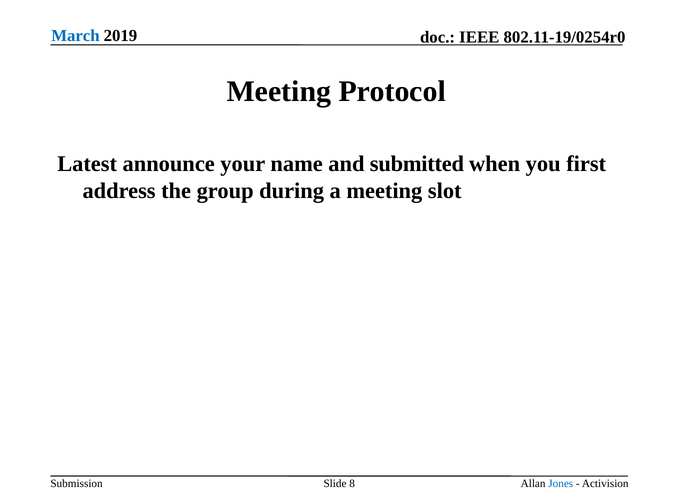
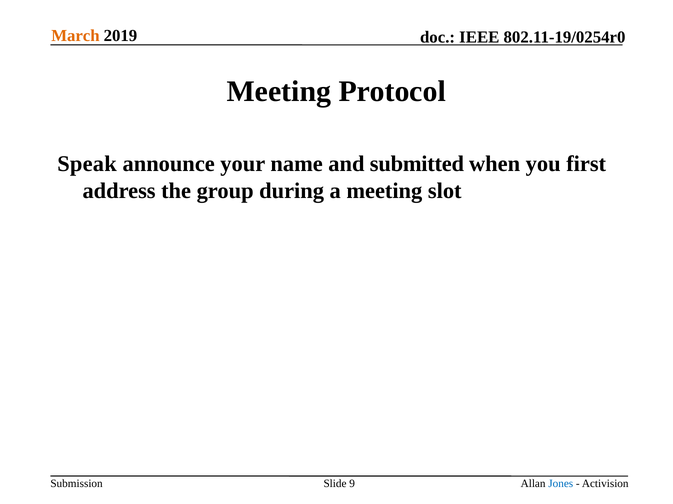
March colour: blue -> orange
Latest: Latest -> Speak
8: 8 -> 9
